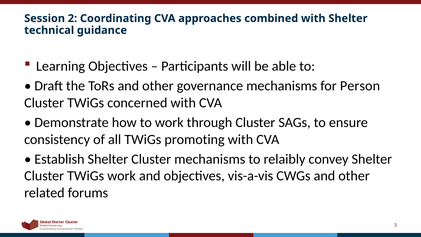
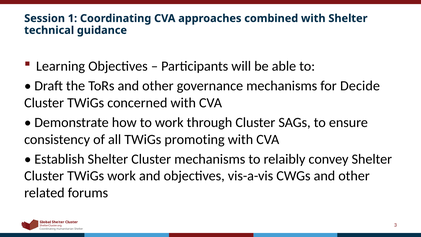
2: 2 -> 1
Person: Person -> Decide
